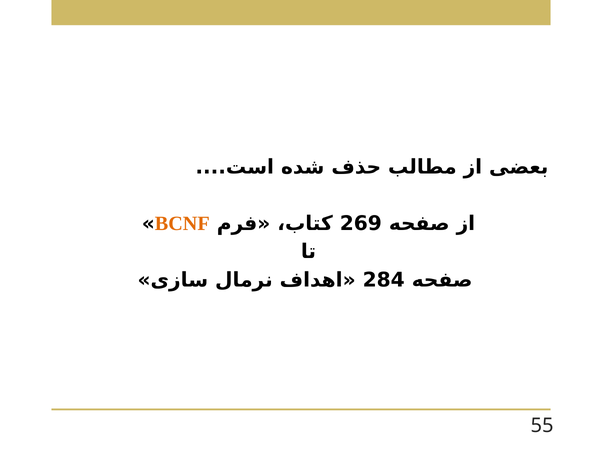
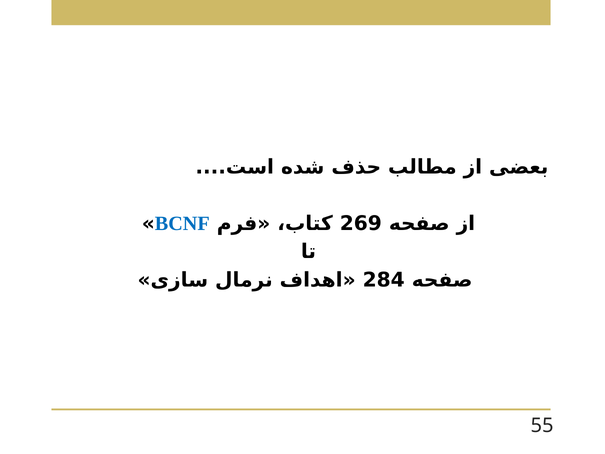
BCNF colour: orange -> blue
